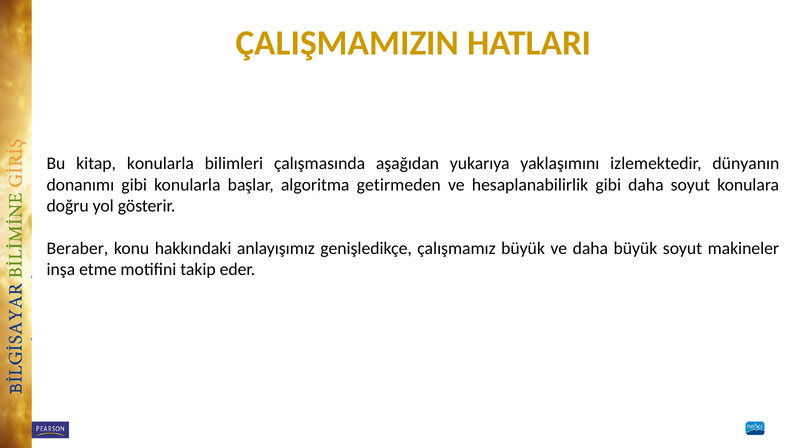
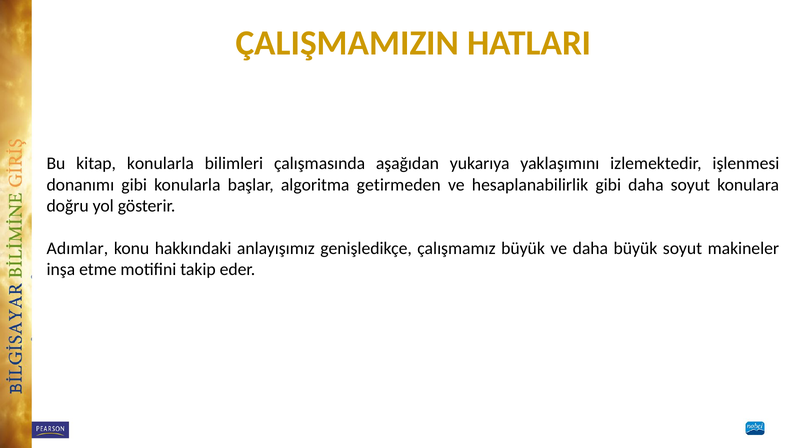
dünyanın: dünyanın -> işlenmesi
Beraber: Beraber -> Adımlar
